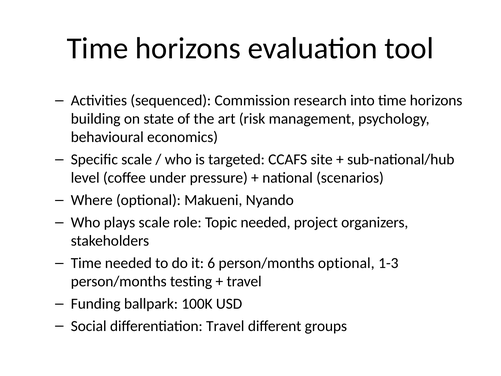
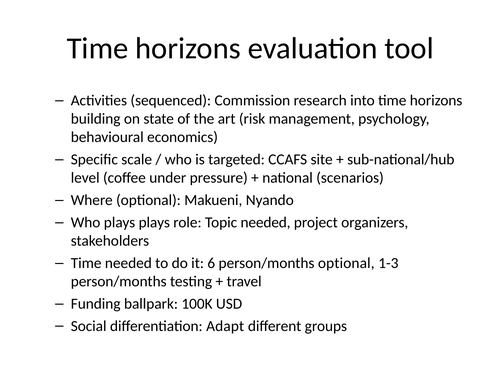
plays scale: scale -> plays
differentiation Travel: Travel -> Adapt
